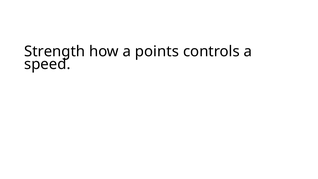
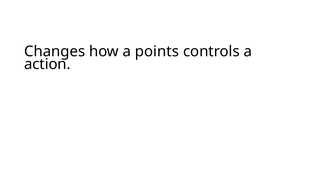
Strength: Strength -> Changes
speed: speed -> action
